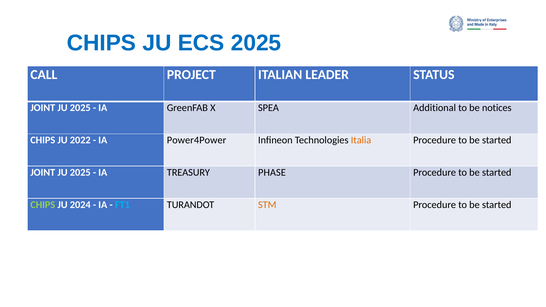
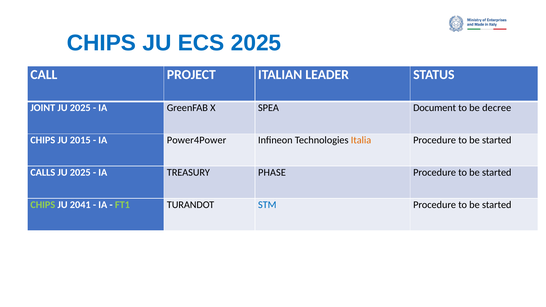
Additional: Additional -> Document
notices: notices -> decree
2022: 2022 -> 2015
JOINT at (43, 172): JOINT -> CALLS
2024: 2024 -> 2041
FT1 colour: light blue -> light green
STM colour: orange -> blue
